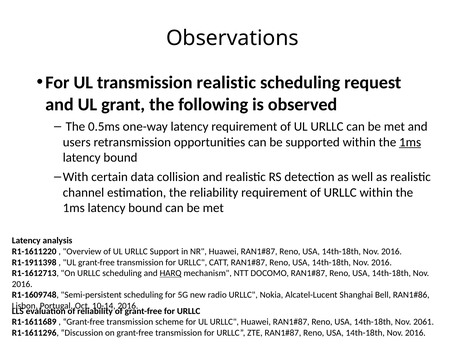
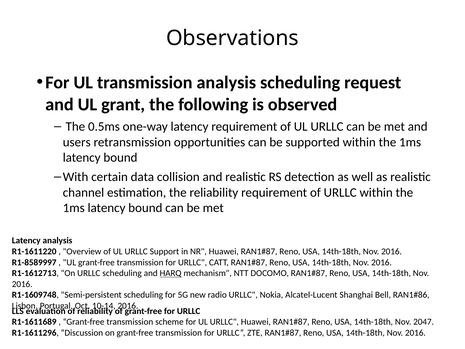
transmission realistic: realistic -> analysis
1ms at (410, 142) underline: present -> none
R1-1911398: R1-1911398 -> R1-8589997
2061: 2061 -> 2047
